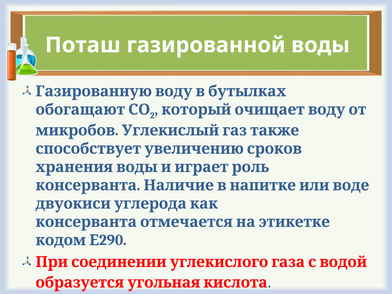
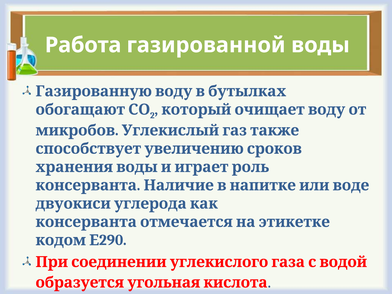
Поташ: Поташ -> Работа
